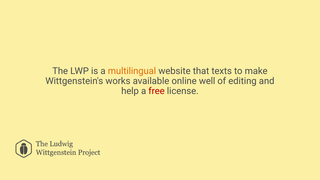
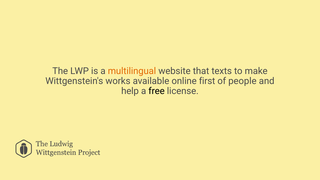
well: well -> first
editing: editing -> people
free colour: red -> black
